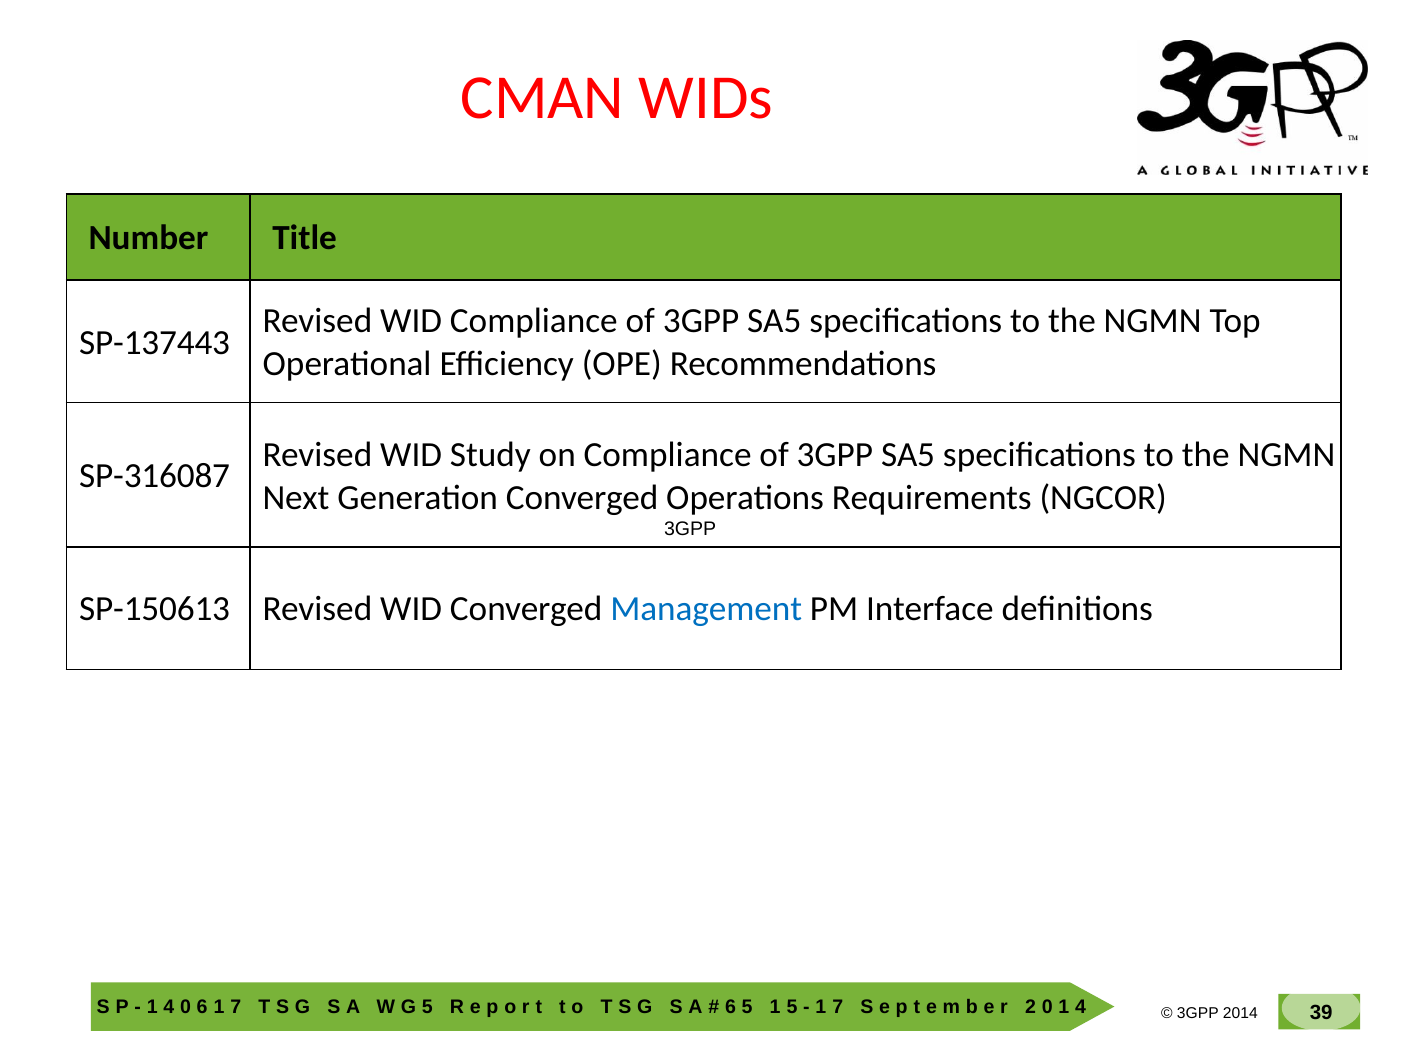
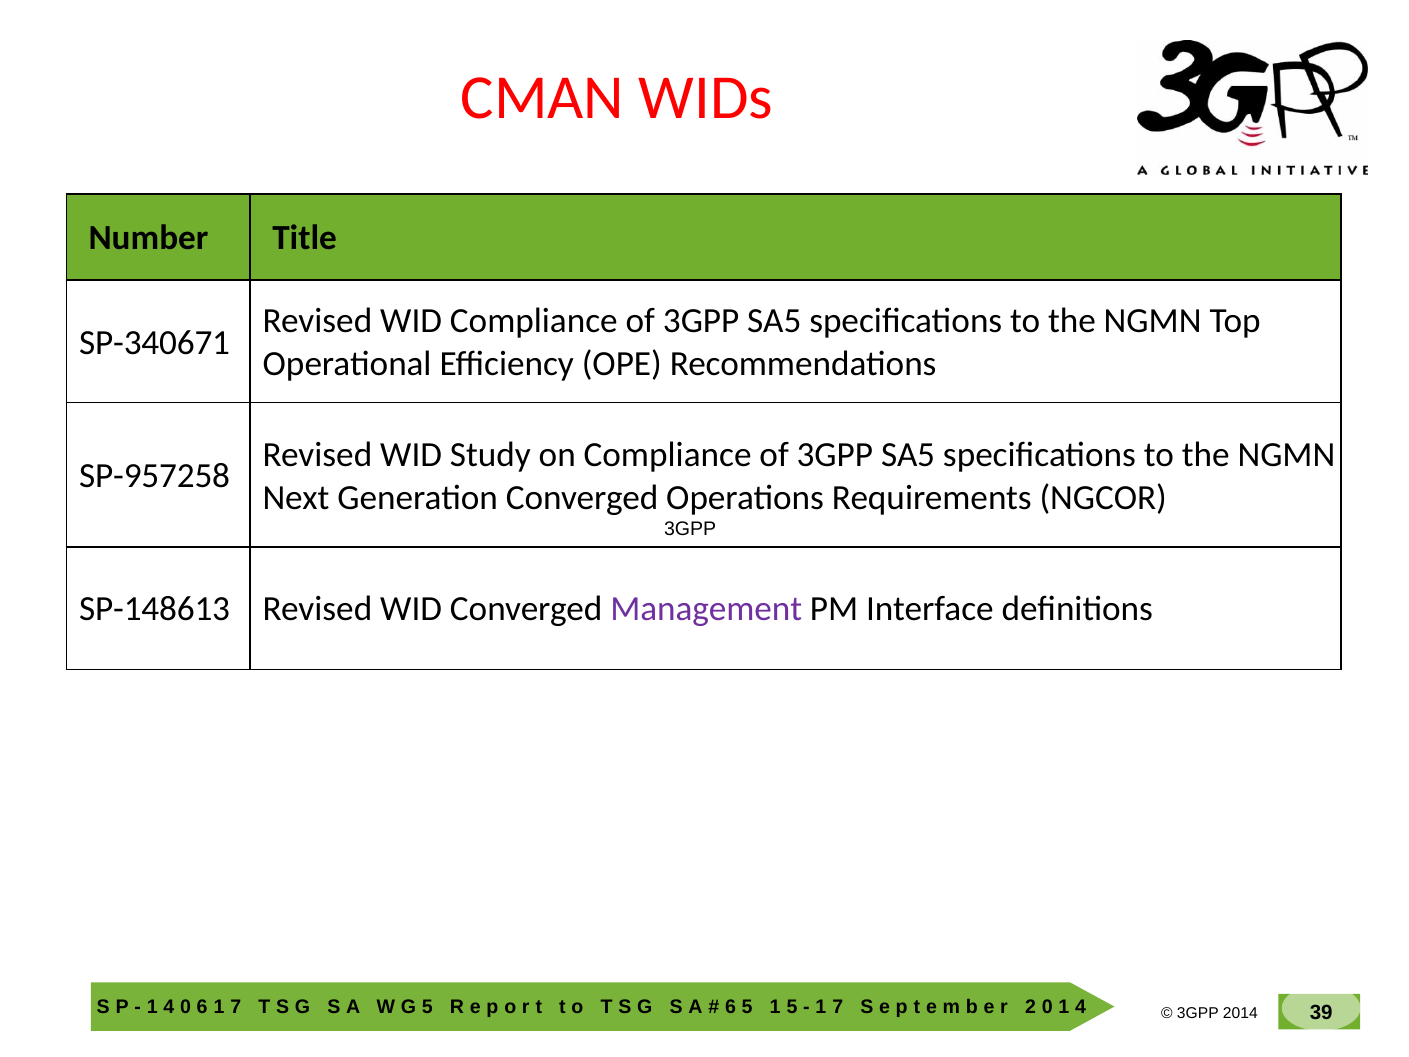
SP-137443: SP-137443 -> SP-340671
SP-316087: SP-316087 -> SP-957258
SP-150613: SP-150613 -> SP-148613
Management colour: blue -> purple
